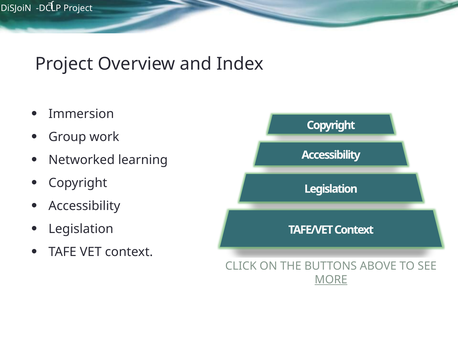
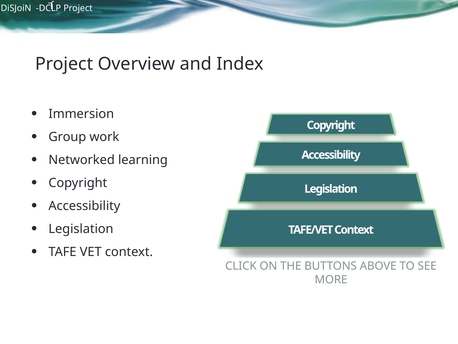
MORE underline: present -> none
